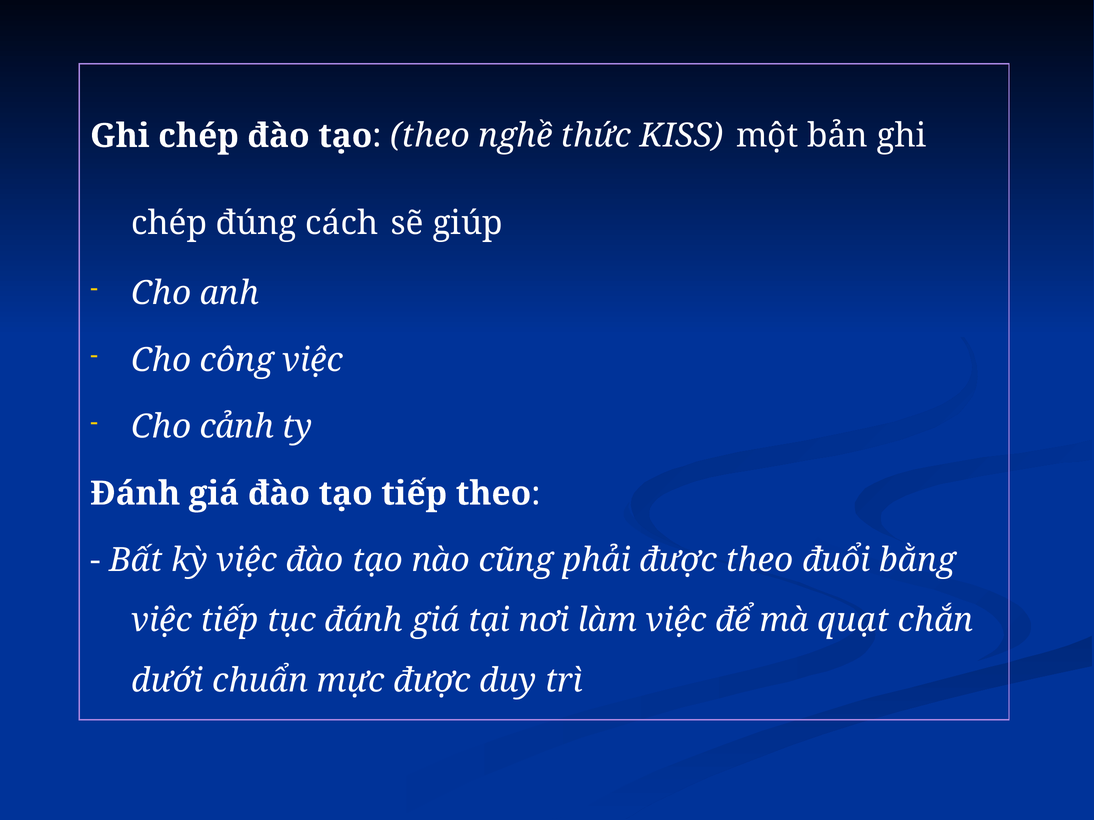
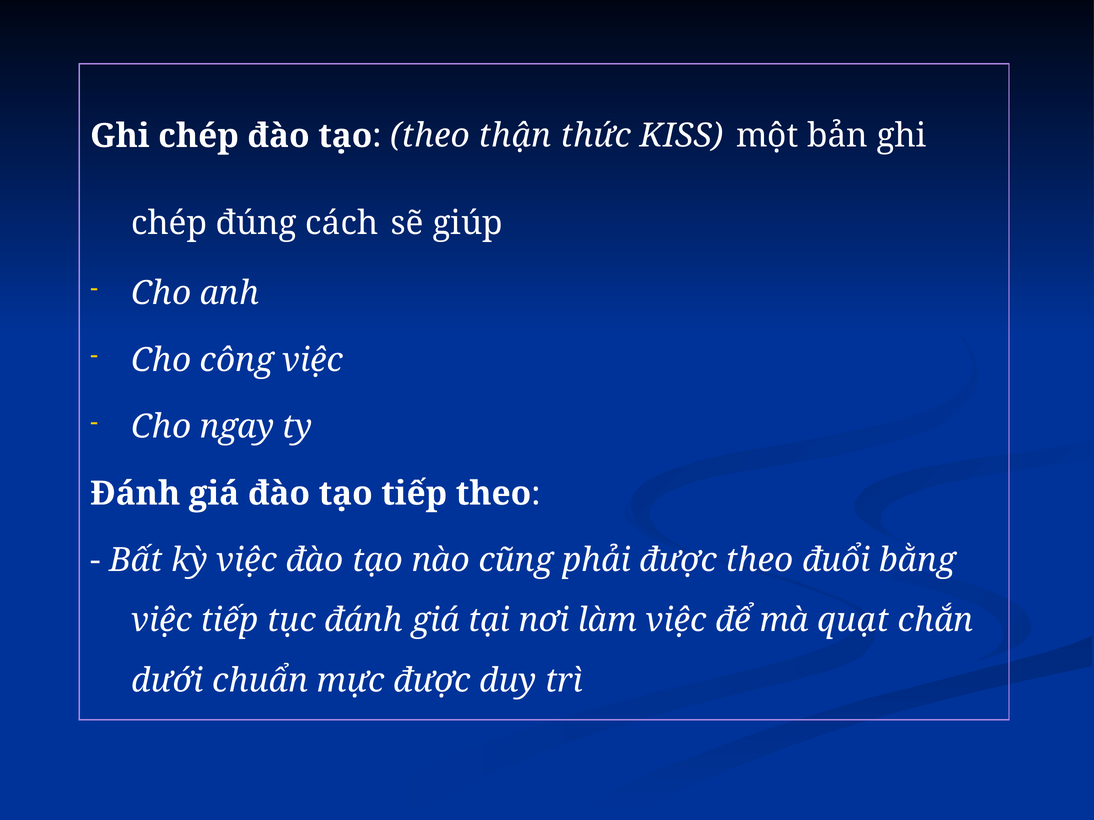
nghề: nghề -> thận
cảnh: cảnh -> ngay
